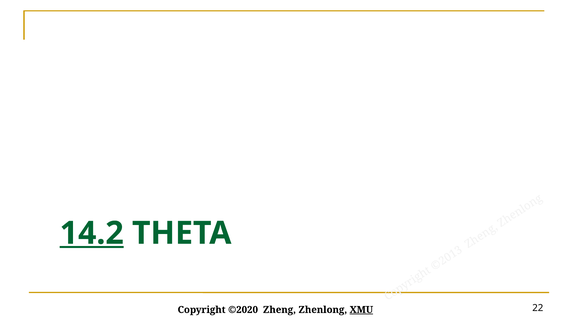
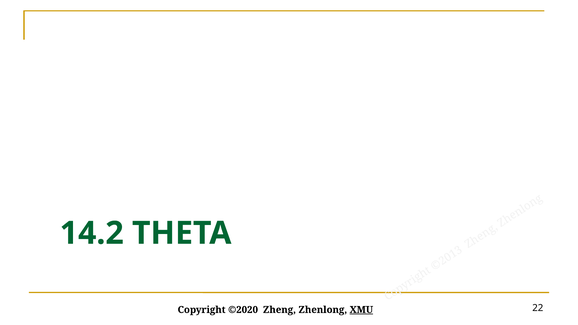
14.2 underline: present -> none
